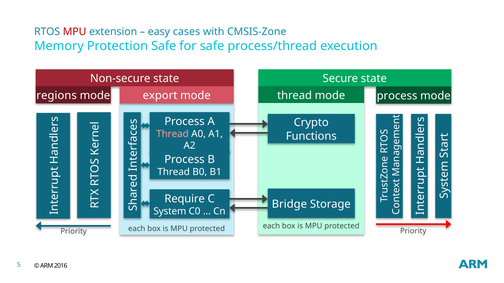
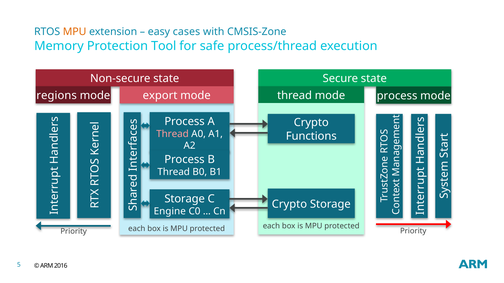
MPU at (75, 32) colour: red -> orange
Protection Safe: Safe -> Tool
Require at (185, 199): Require -> Storage
Bridge at (289, 204): Bridge -> Crypto
System: System -> Engine
